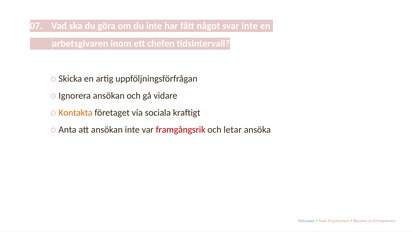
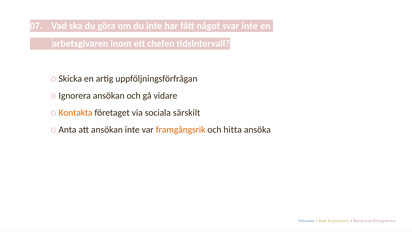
kraftigt: kraftigt -> särskilt
framgångsrik colour: red -> orange
letar: letar -> hitta
